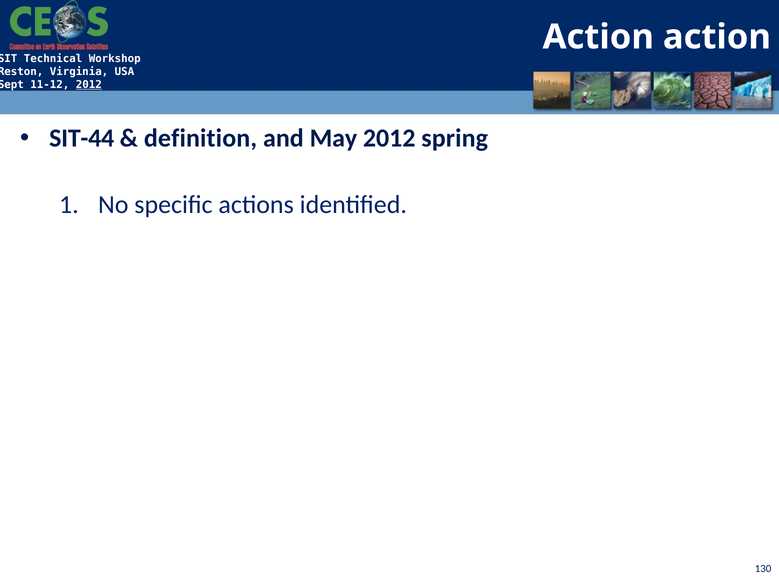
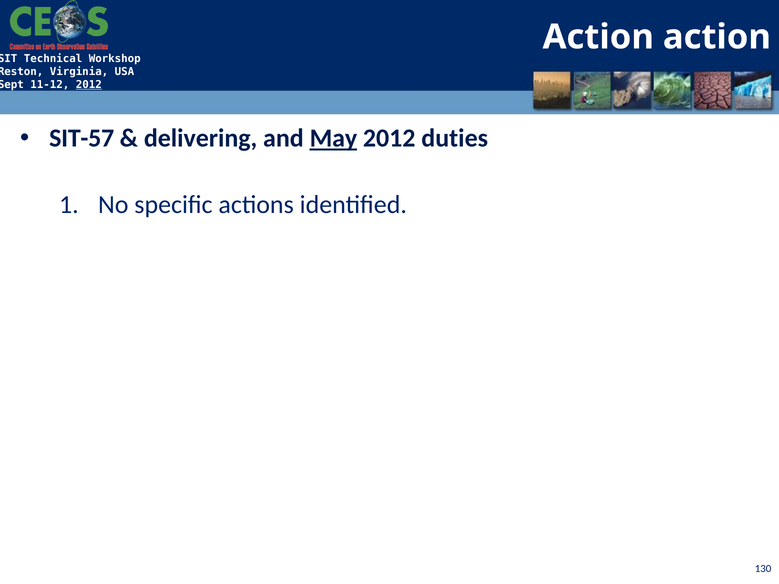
SIT-44: SIT-44 -> SIT-57
definition: definition -> delivering
May underline: none -> present
spring: spring -> duties
